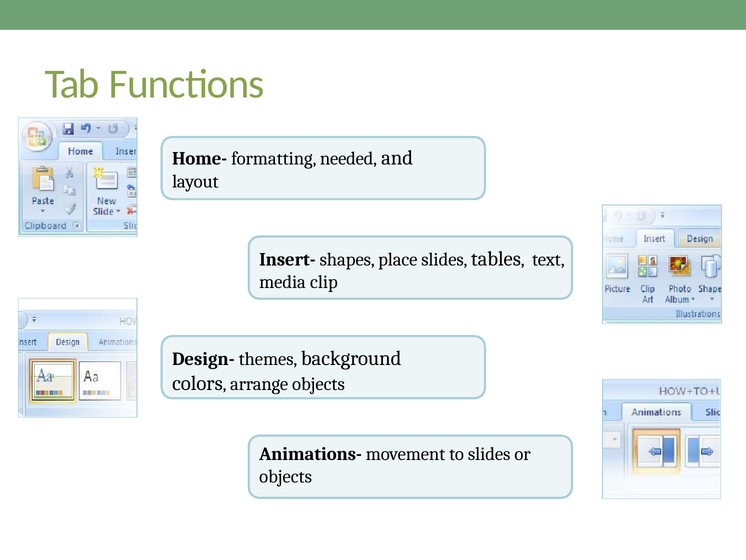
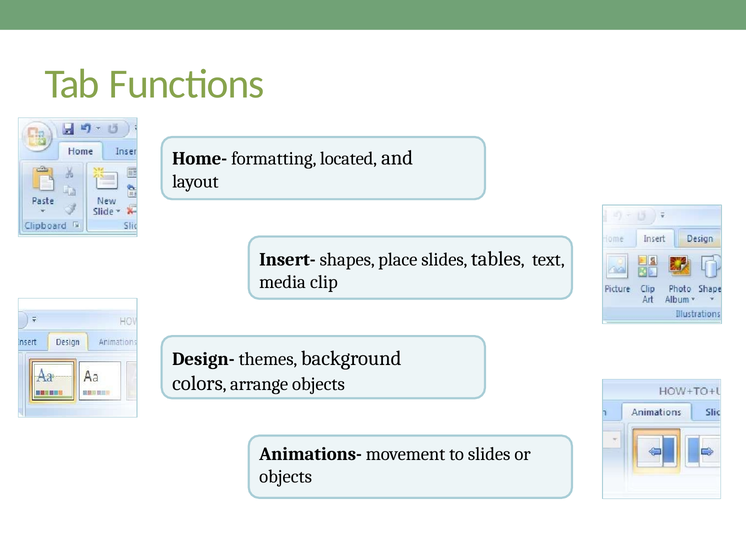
needed: needed -> located
